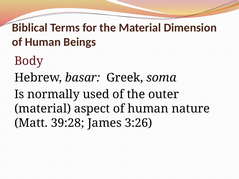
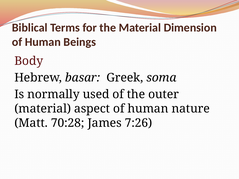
39:28: 39:28 -> 70:28
3:26: 3:26 -> 7:26
